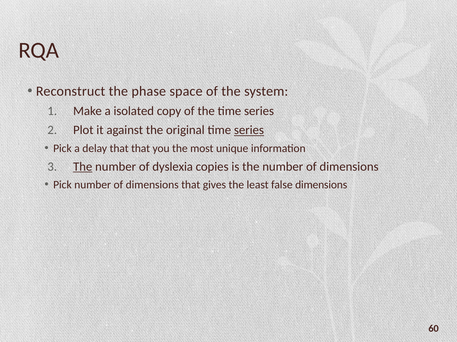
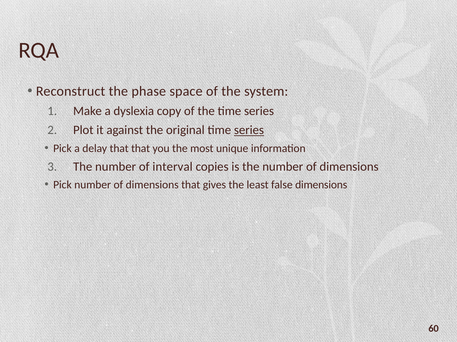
isolated: isolated -> dyslexia
The at (83, 167) underline: present -> none
dyslexia: dyslexia -> interval
